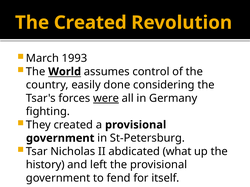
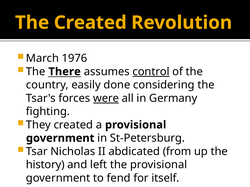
1993: 1993 -> 1976
World: World -> There
control underline: none -> present
what: what -> from
